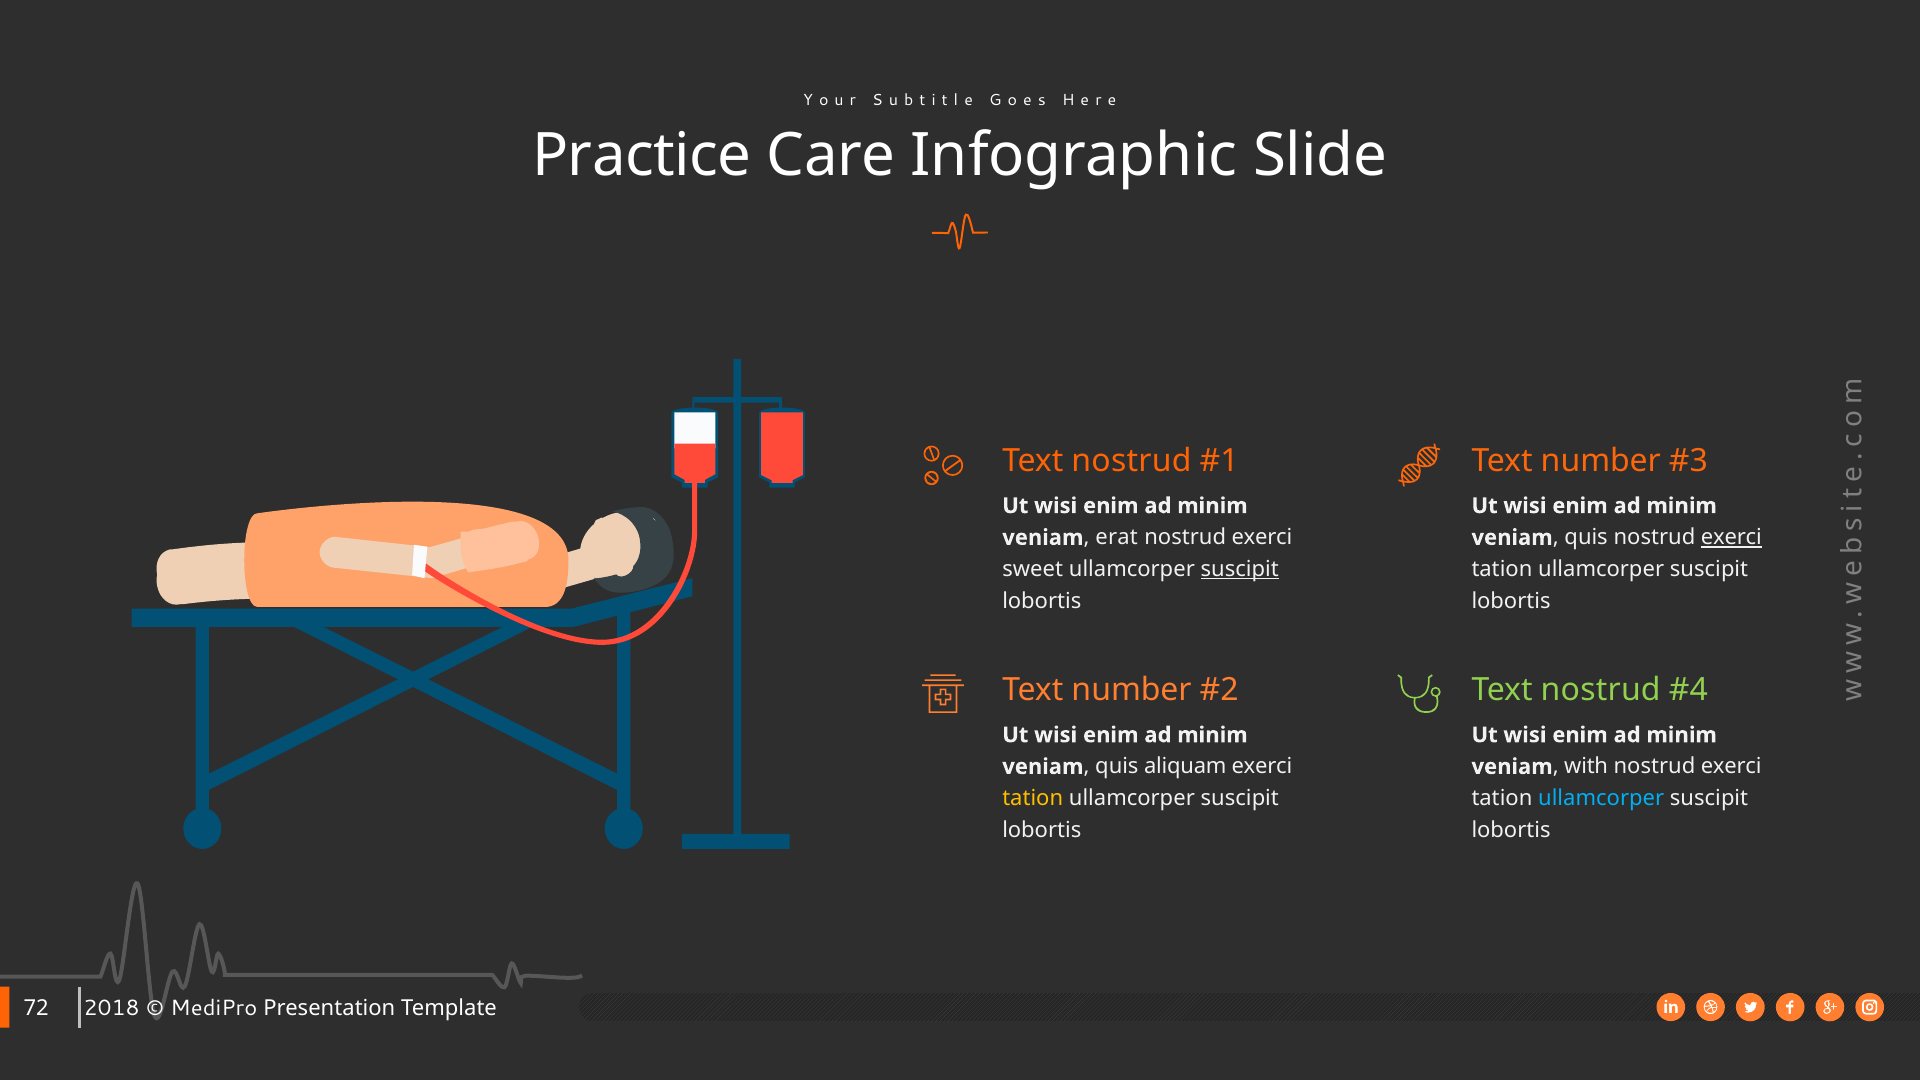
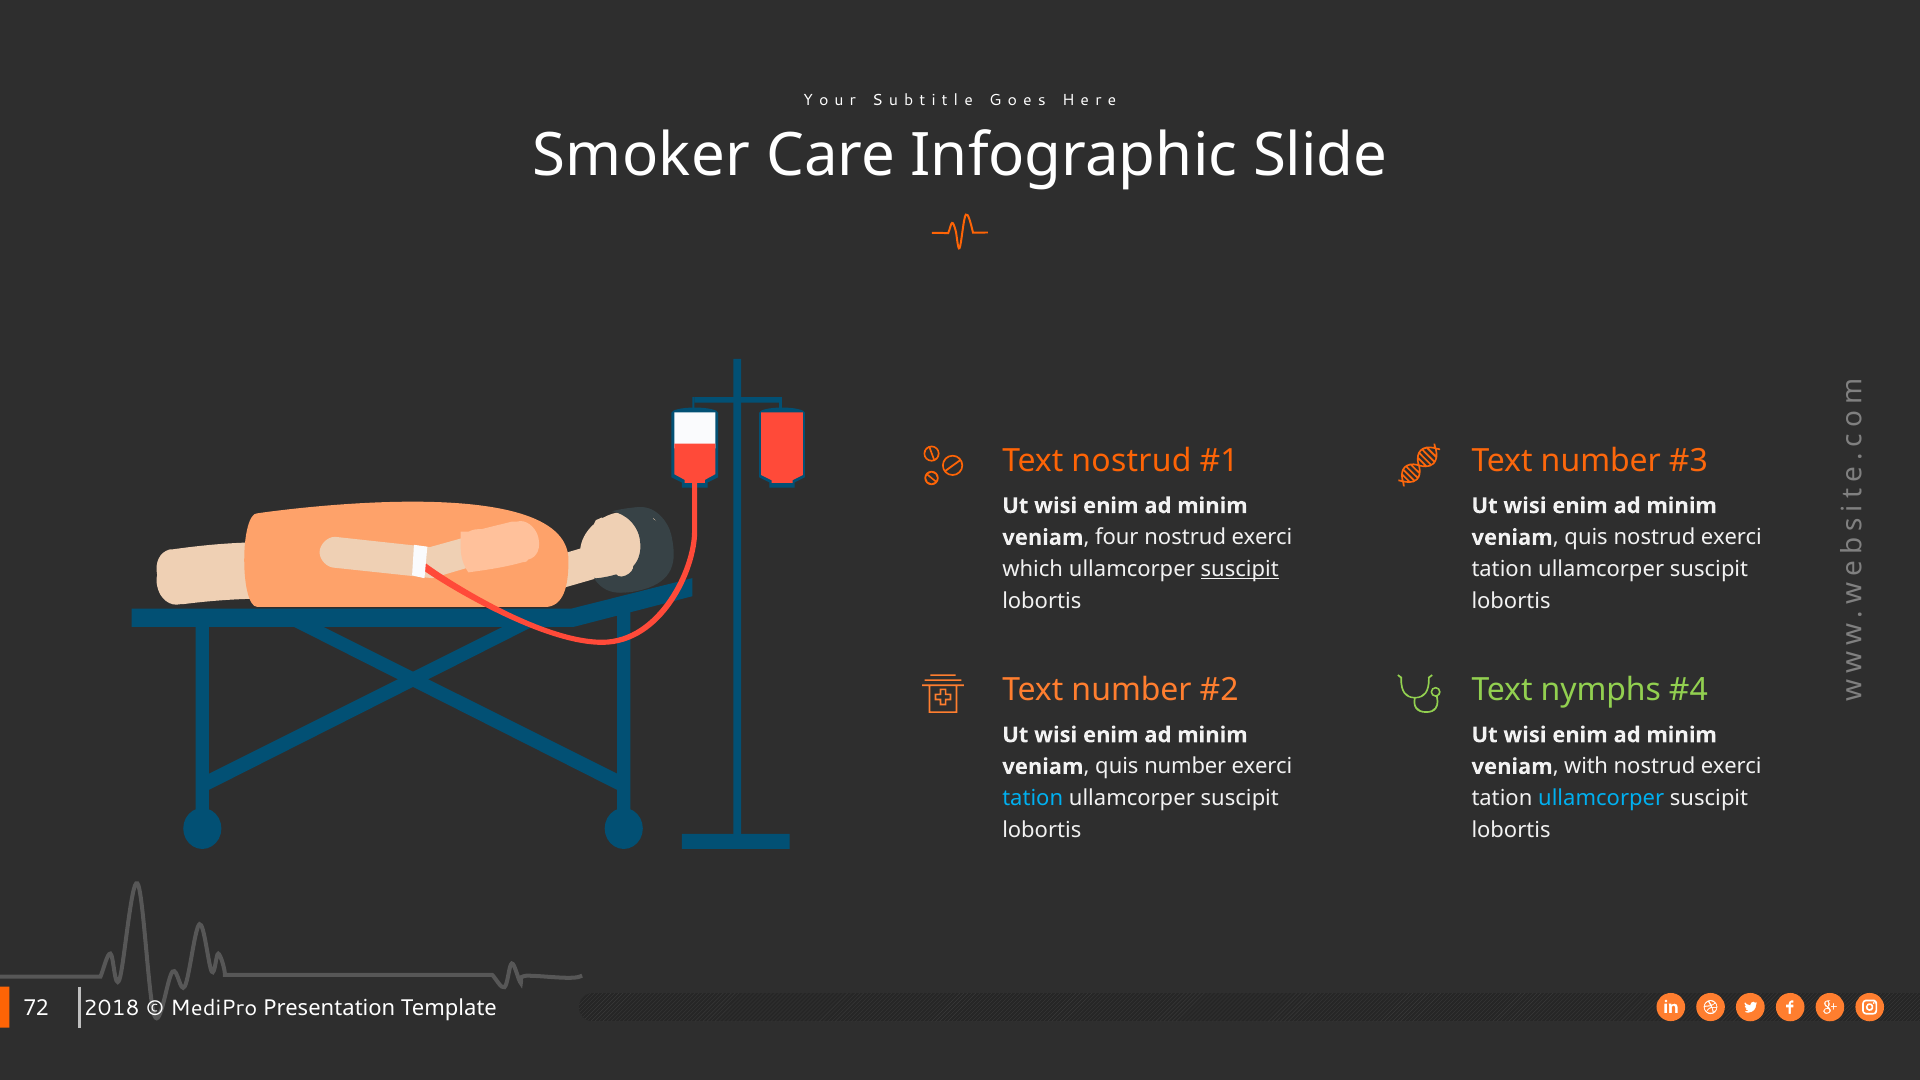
Practice: Practice -> Smoker
erat: erat -> four
exerci at (1731, 538) underline: present -> none
sweet: sweet -> which
nostrud at (1601, 690): nostrud -> nymphs
quis aliquam: aliquam -> number
tation at (1033, 798) colour: yellow -> light blue
